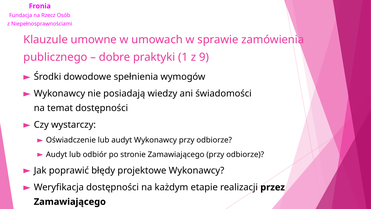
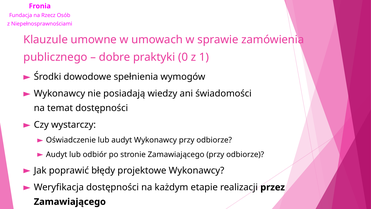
1: 1 -> 0
9: 9 -> 1
